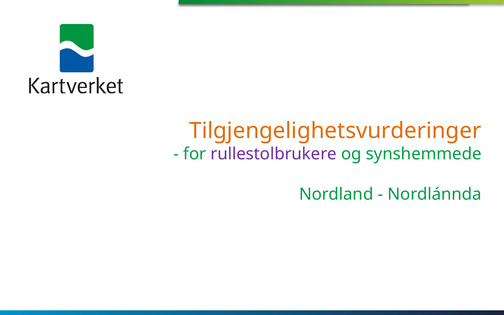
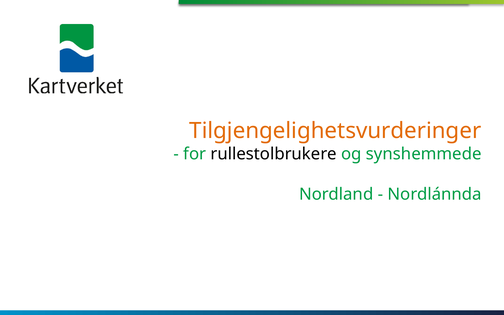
rullestolbrukere colour: purple -> black
